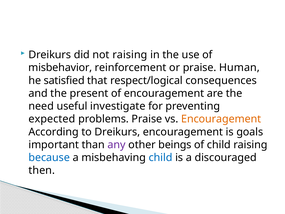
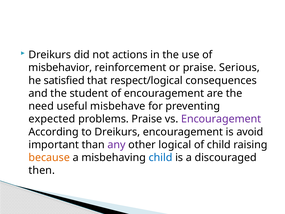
not raising: raising -> actions
Human: Human -> Serious
present: present -> student
investigate: investigate -> misbehave
Encouragement at (221, 119) colour: orange -> purple
goals: goals -> avoid
beings: beings -> logical
because colour: blue -> orange
